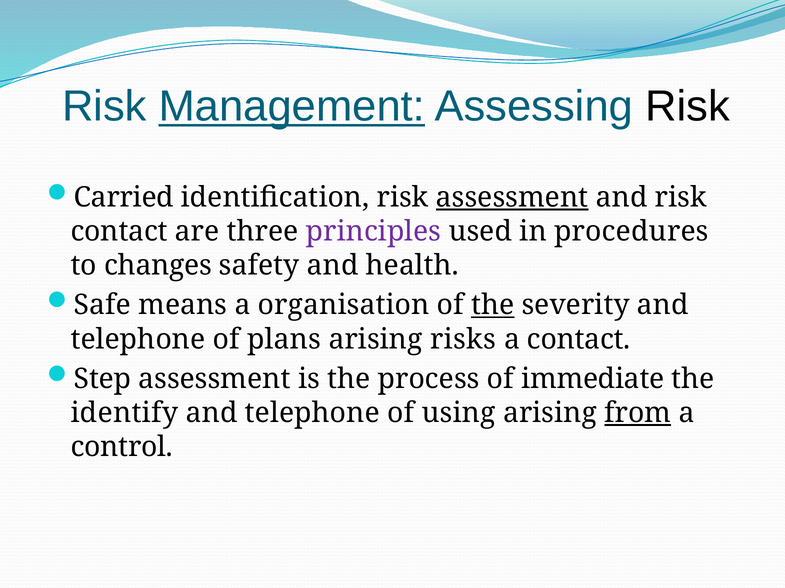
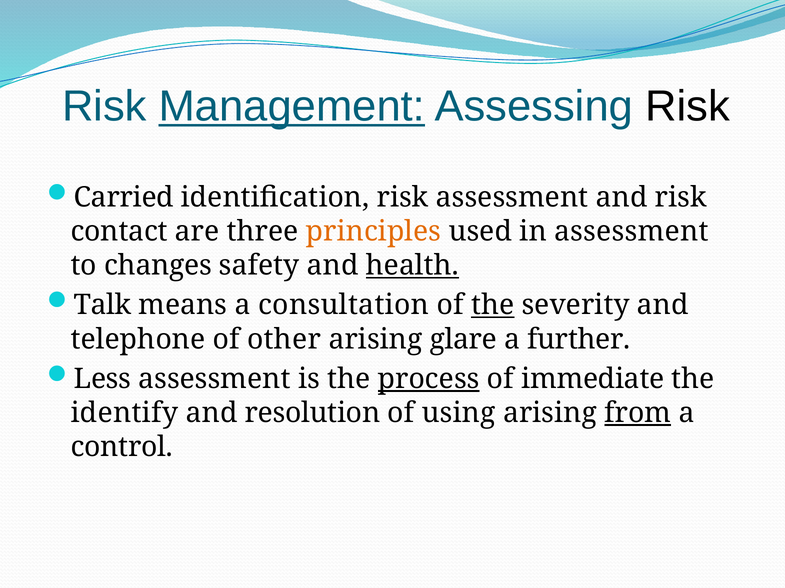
assessment at (512, 198) underline: present -> none
principles colour: purple -> orange
in procedures: procedures -> assessment
health underline: none -> present
Safe: Safe -> Talk
organisation: organisation -> consultation
plans: plans -> other
risks: risks -> glare
a contact: contact -> further
Step: Step -> Less
process underline: none -> present
telephone at (312, 413): telephone -> resolution
